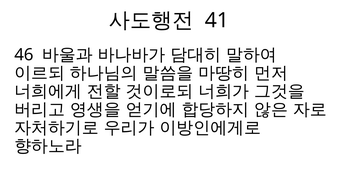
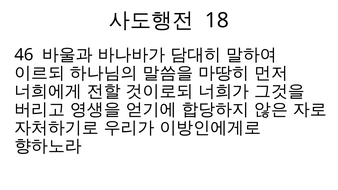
41: 41 -> 18
